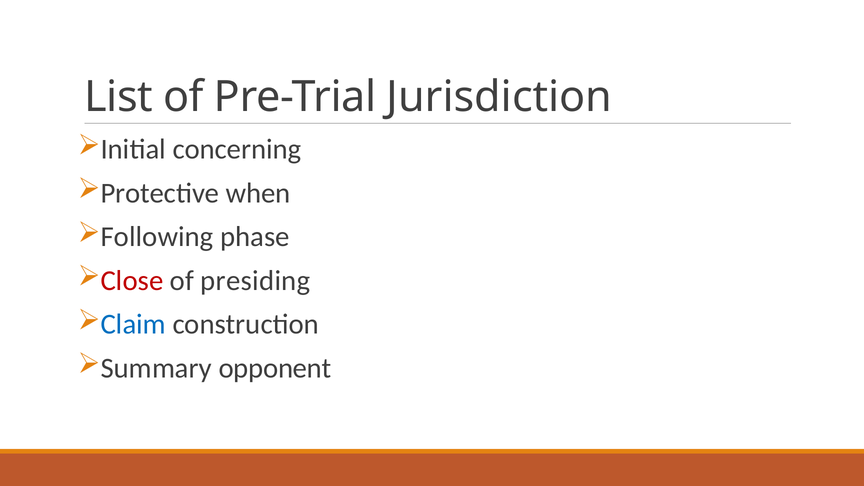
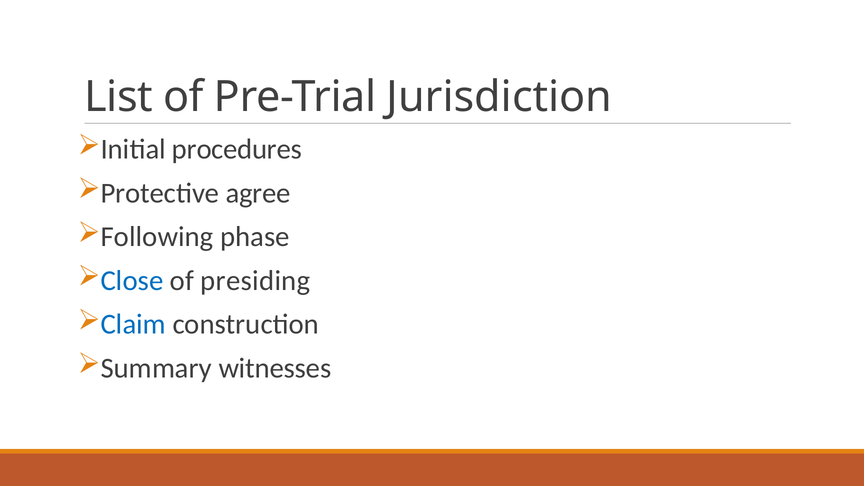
concerning: concerning -> procedures
when: when -> agree
Close colour: red -> blue
opponent: opponent -> witnesses
